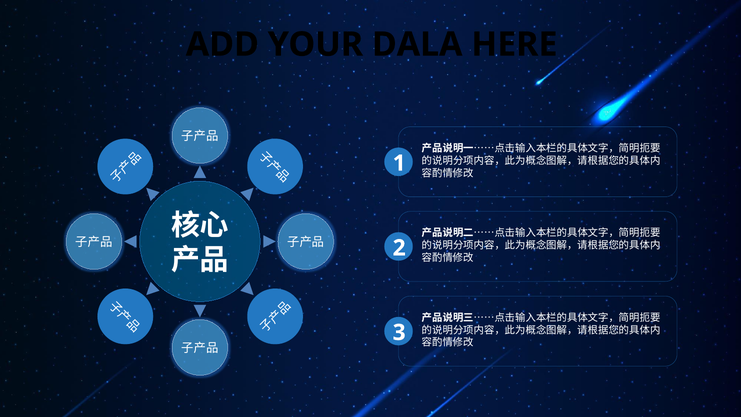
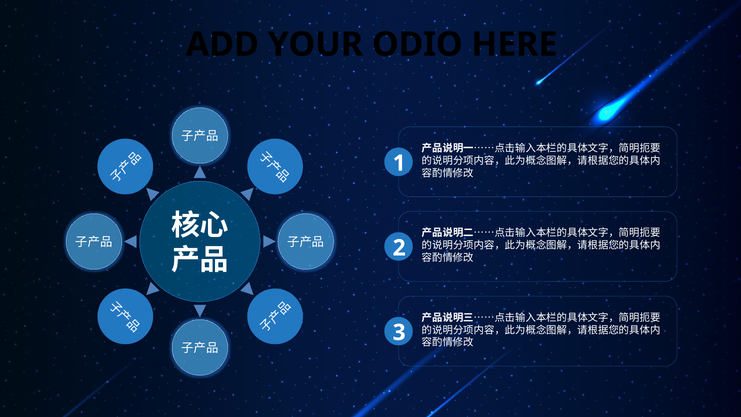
DALA: DALA -> ODIO
